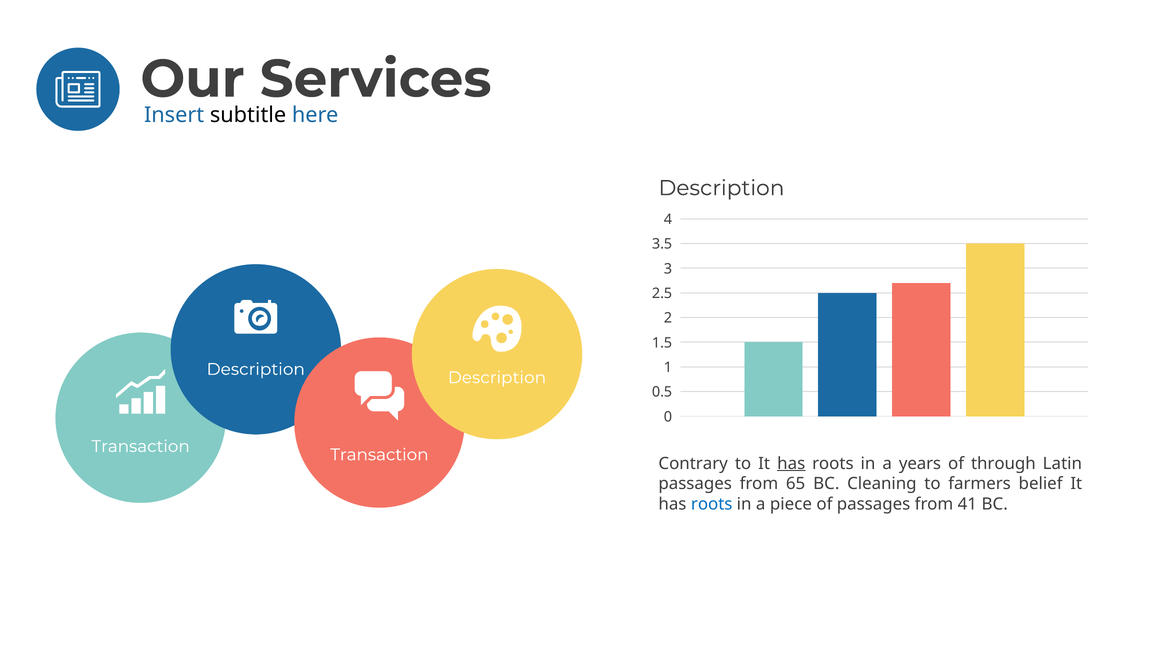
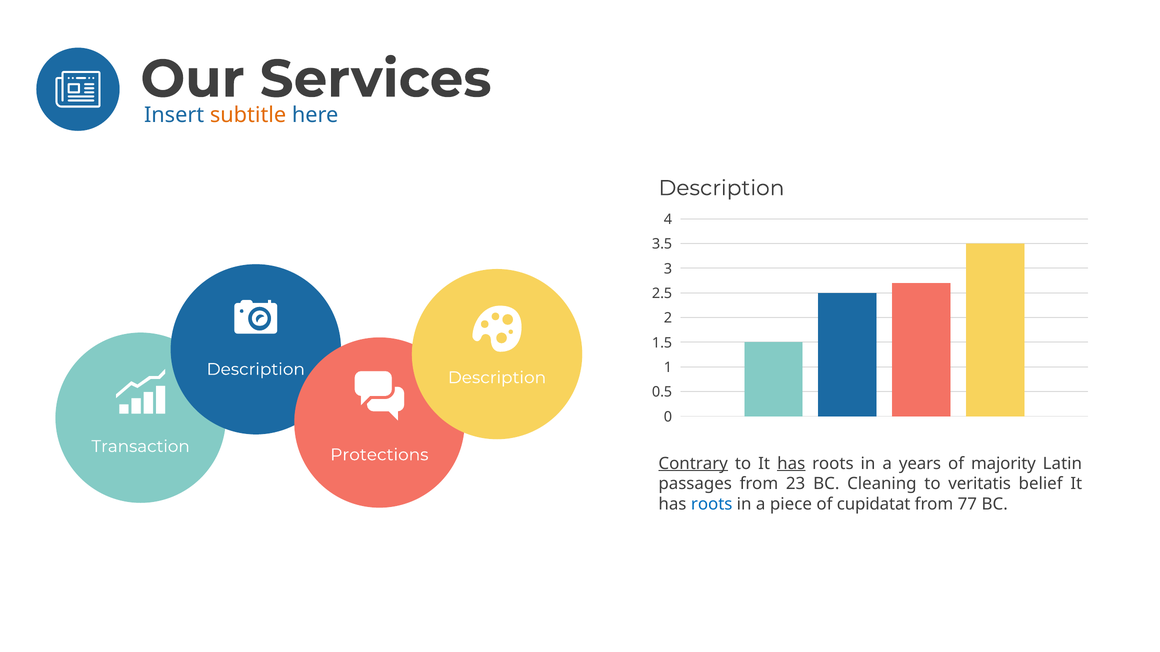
subtitle colour: black -> orange
Transaction at (379, 455): Transaction -> Protections
Contrary underline: none -> present
through: through -> majority
65: 65 -> 23
farmers: farmers -> veritatis
of passages: passages -> cupidatat
41: 41 -> 77
